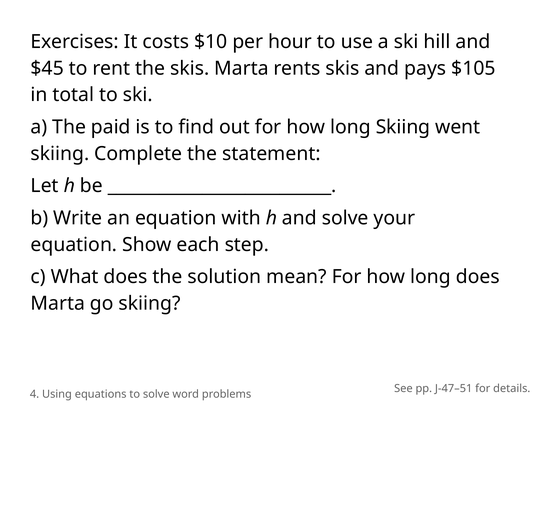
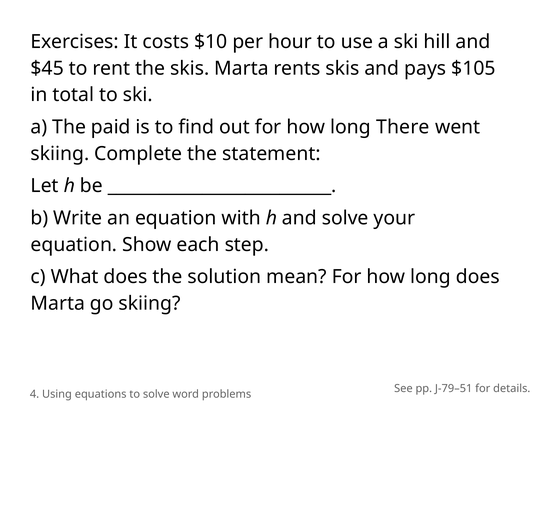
long Skiing: Skiing -> There
J-47–51: J-47–51 -> J-79–51
